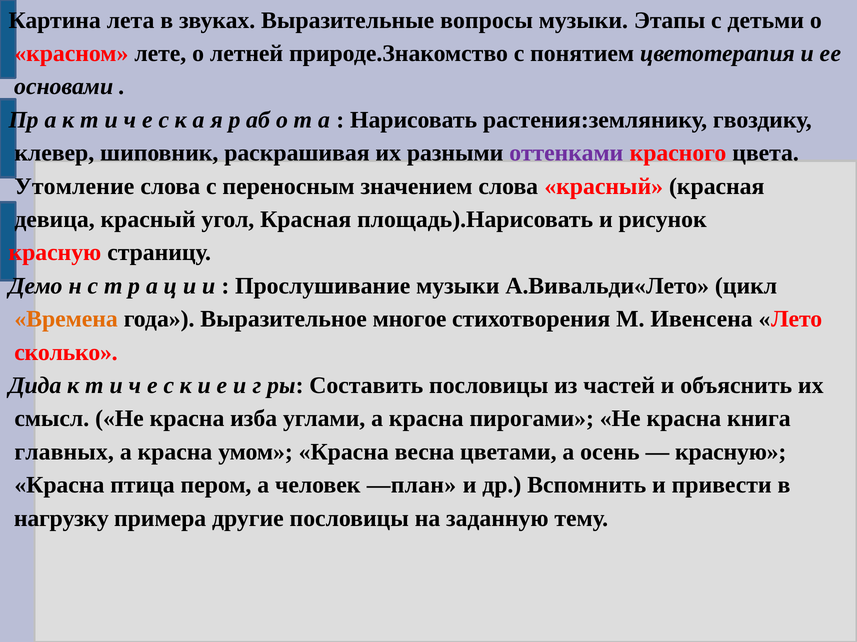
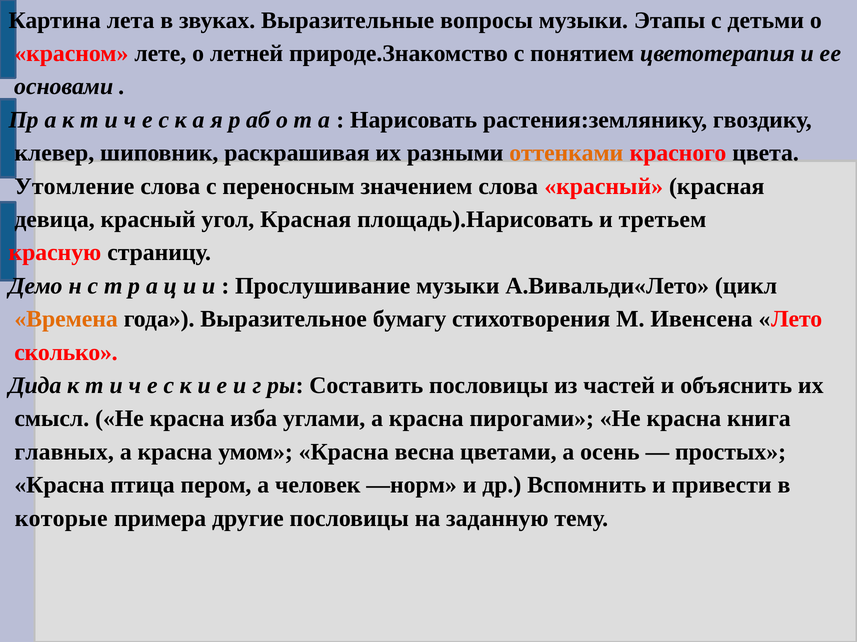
оттенками colour: purple -> orange
рисунок: рисунок -> третьем
многое: многое -> бумагу
красную at (731, 452): красную -> простых
—план: —план -> —норм
нагрузку: нагрузку -> которые
